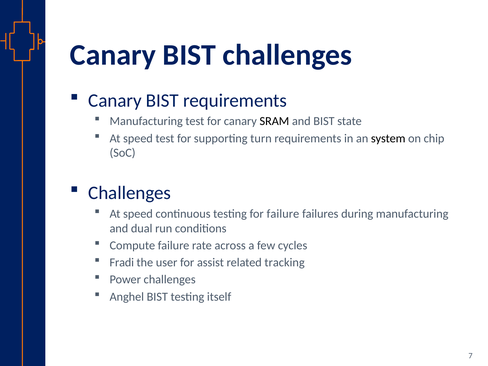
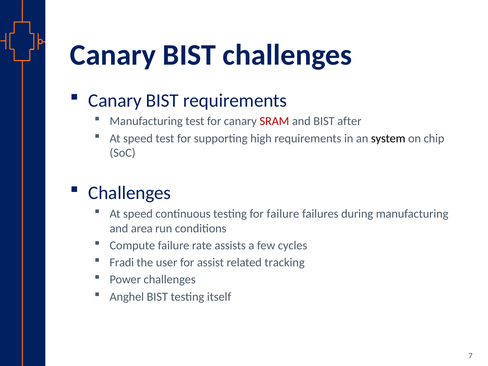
SRAM colour: black -> red
state: state -> after
turn: turn -> high
dual: dual -> area
across: across -> assists
